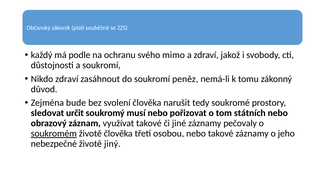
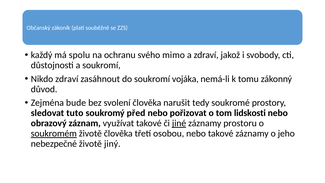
podle: podle -> spolu
peněz: peněz -> vojáka
určit: určit -> tuto
musí: musí -> před
státních: státních -> lidskosti
jiné underline: none -> present
pečovaly: pečovaly -> prostoru
